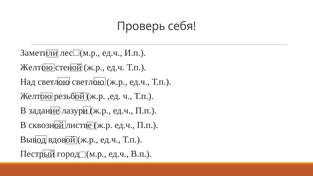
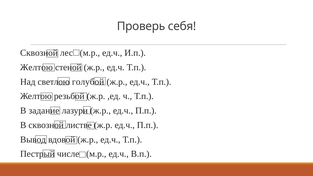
Заметили at (39, 53): Заметили -> Сквозной
светлою светлою: светлою -> голубой
город: город -> числе
